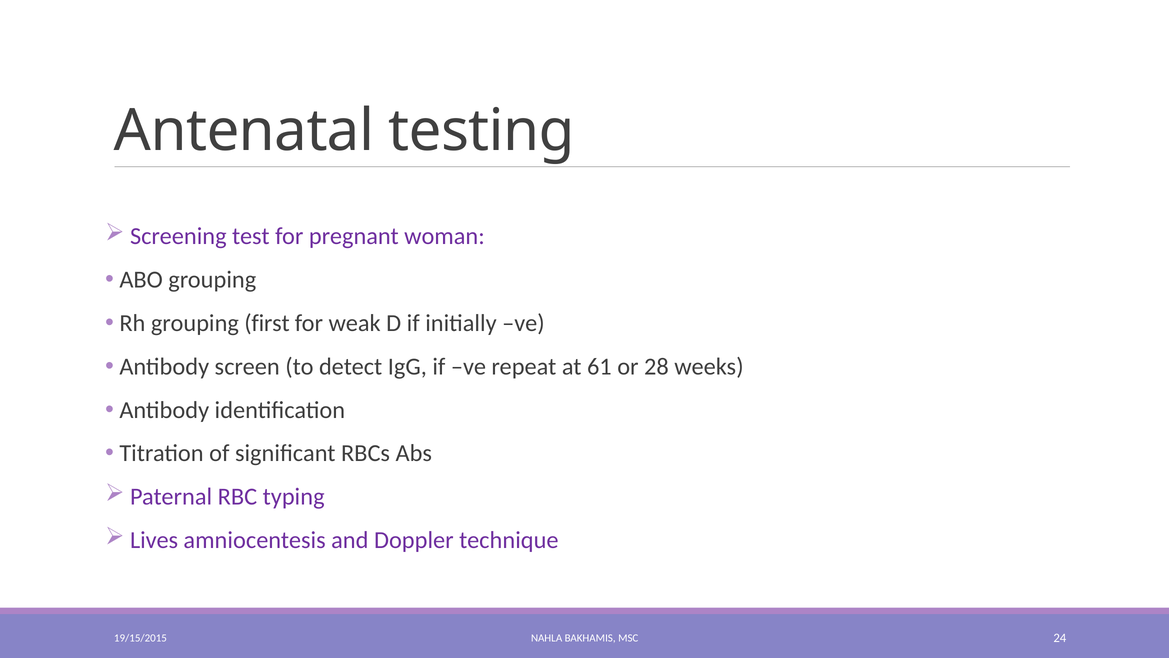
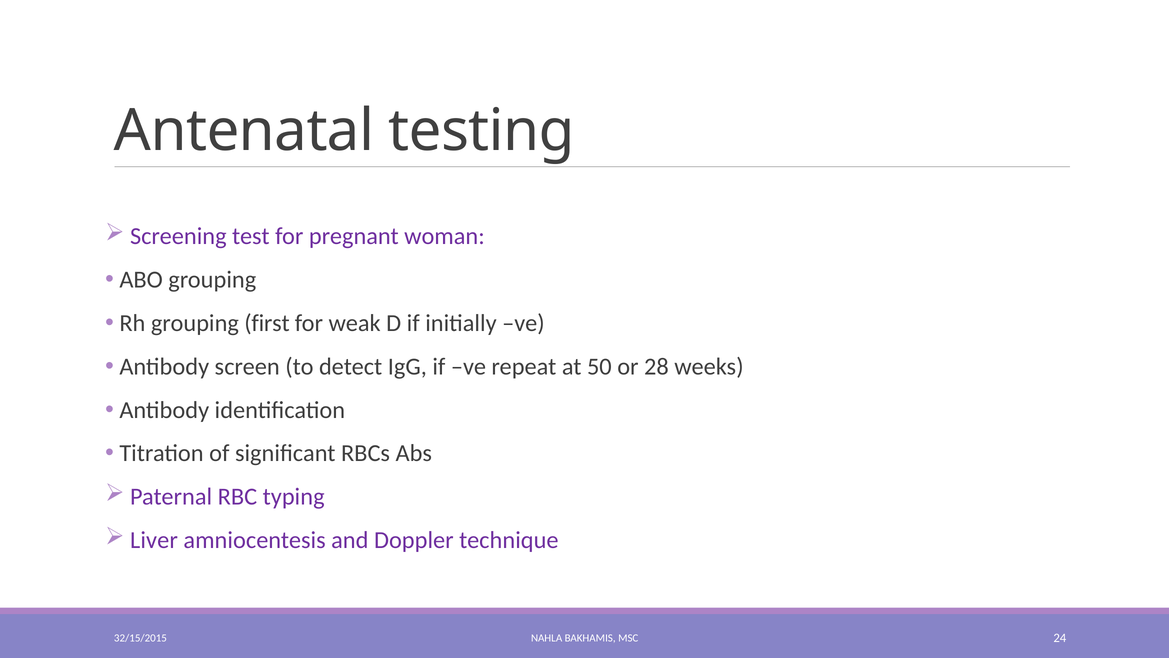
61: 61 -> 50
Lives: Lives -> Liver
19/15/2015: 19/15/2015 -> 32/15/2015
